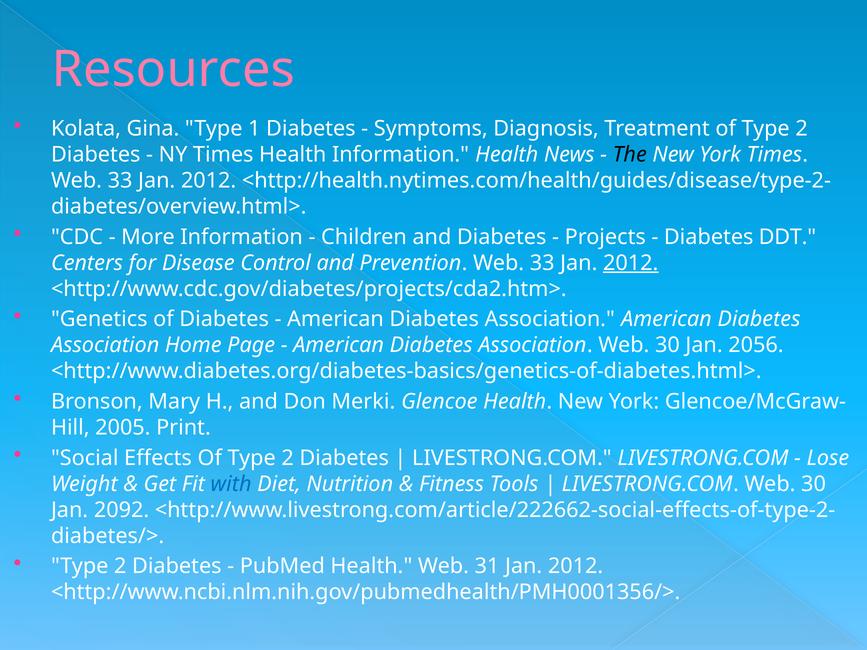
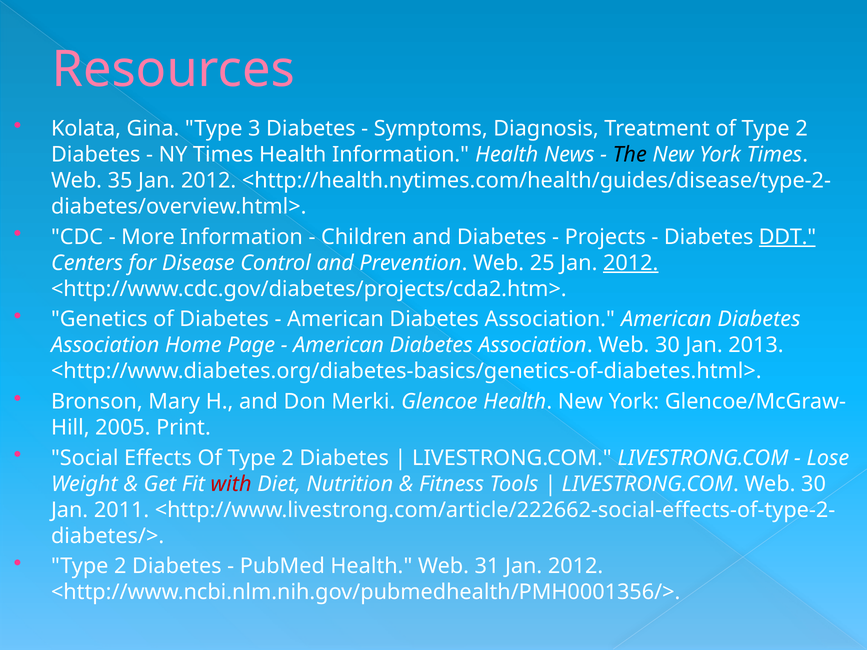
1: 1 -> 3
33 at (120, 181): 33 -> 35
DDT underline: none -> present
Prevention Web 33: 33 -> 25
2056: 2056 -> 2013
with colour: blue -> red
2092: 2092 -> 2011
